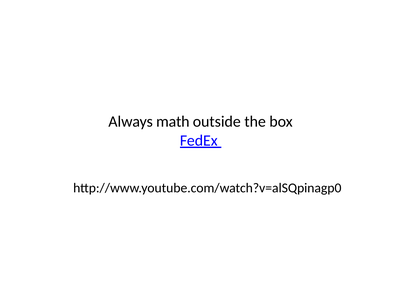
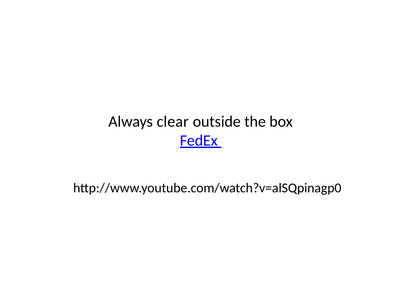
math: math -> clear
